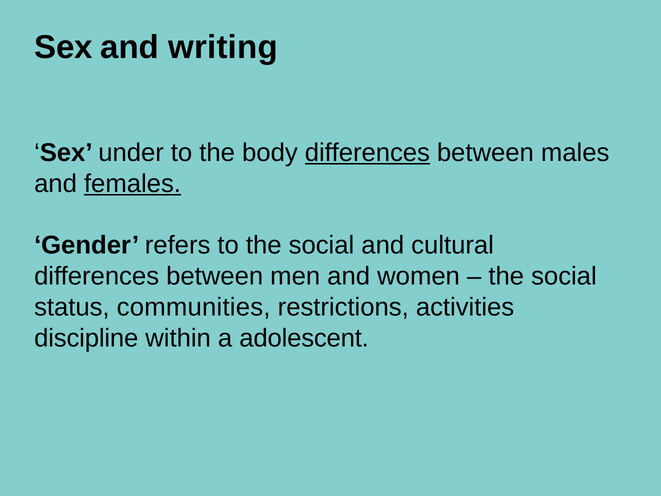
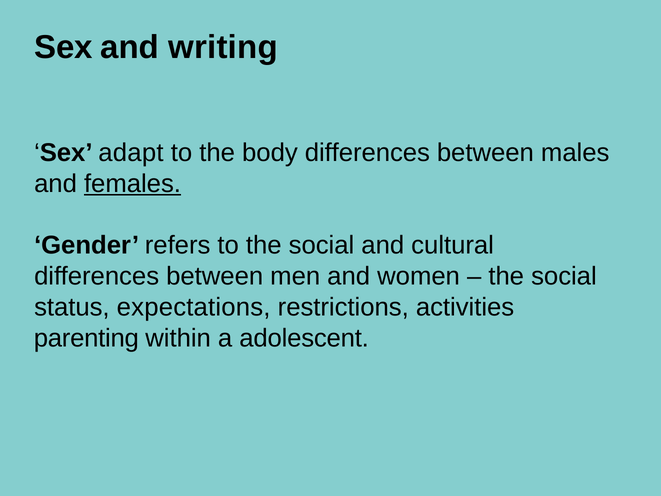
under: under -> adapt
differences at (367, 153) underline: present -> none
communities: communities -> expectations
discipline: discipline -> parenting
